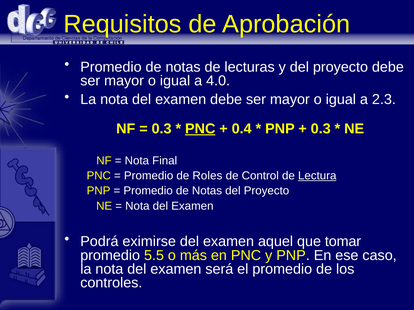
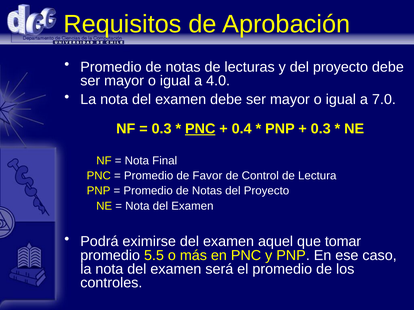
2.3: 2.3 -> 7.0
Roles: Roles -> Favor
Lectura underline: present -> none
